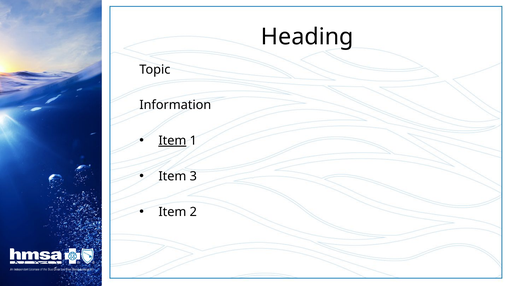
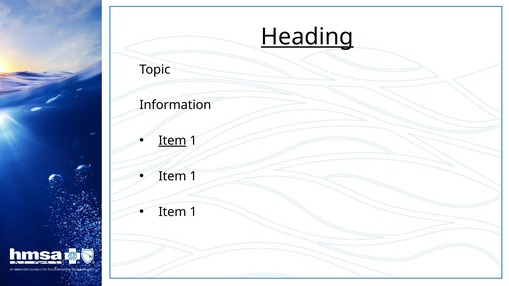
Heading underline: none -> present
3 at (193, 176): 3 -> 1
2 at (193, 212): 2 -> 1
